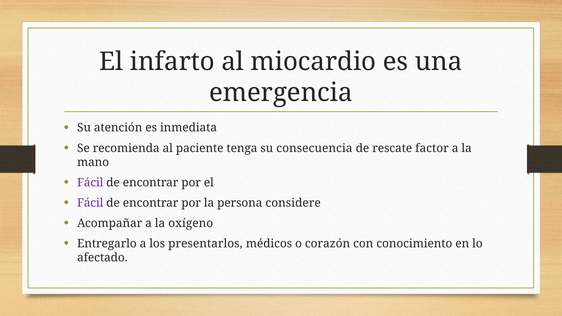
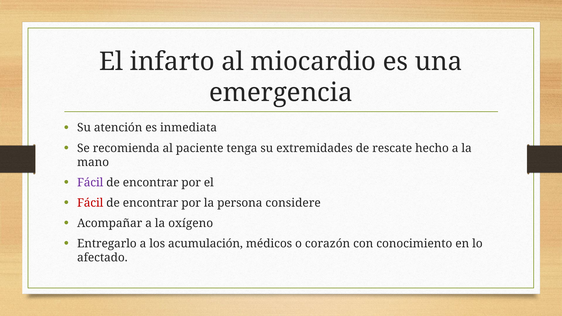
consecuencia: consecuencia -> extremidades
factor: factor -> hecho
Fácil at (90, 203) colour: purple -> red
presentarlos: presentarlos -> acumulación
